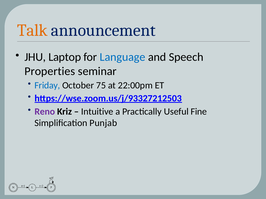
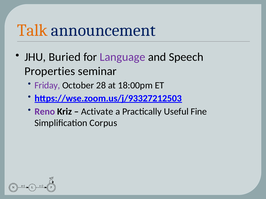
Laptop: Laptop -> Buried
Language colour: blue -> purple
Friday colour: blue -> purple
75: 75 -> 28
22:00pm: 22:00pm -> 18:00pm
Intuitive: Intuitive -> Activate
Punjab: Punjab -> Corpus
